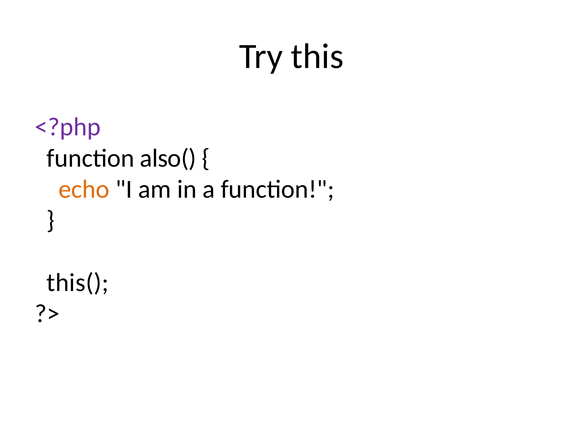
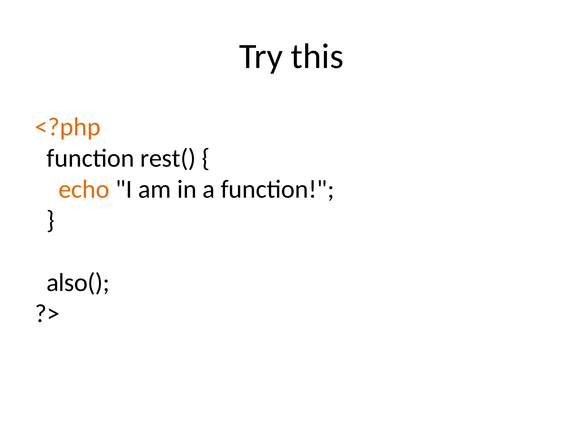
<?php colour: purple -> orange
also(: also( -> rest(
this(: this( -> also(
